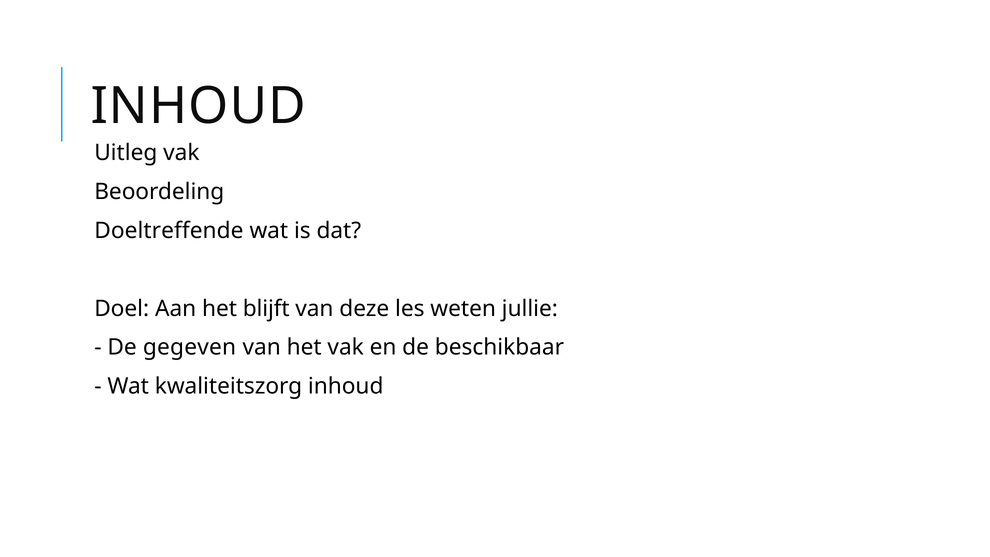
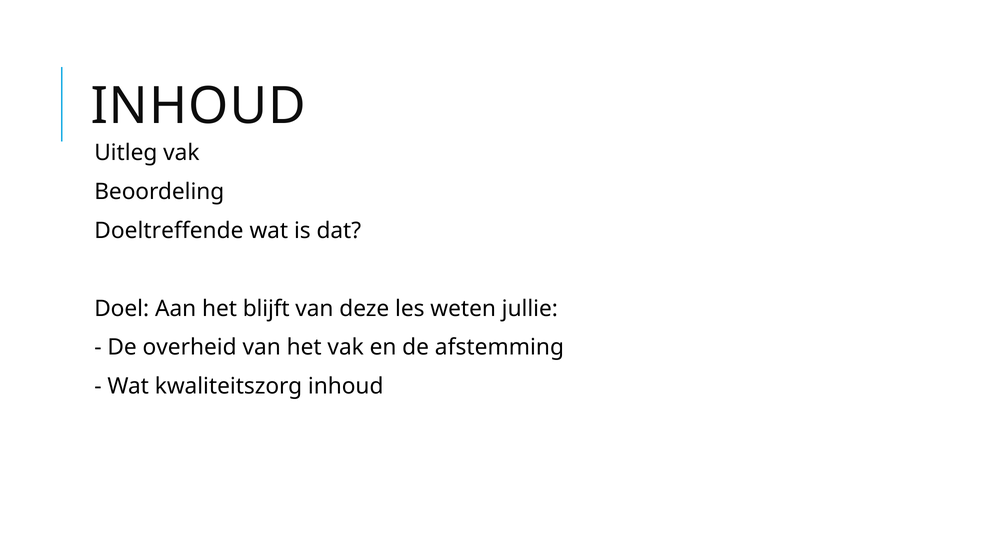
gegeven: gegeven -> overheid
beschikbaar: beschikbaar -> afstemming
